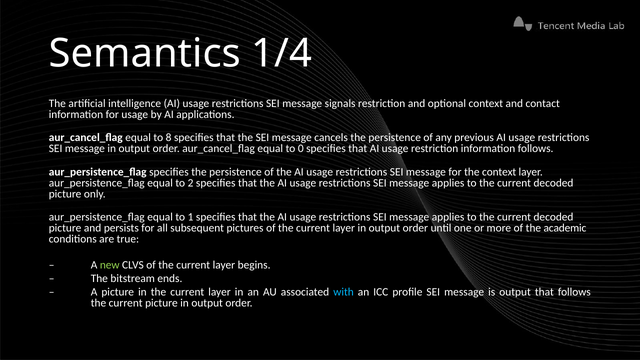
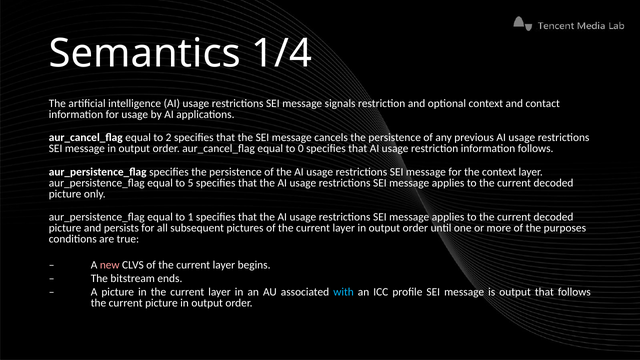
8: 8 -> 2
2: 2 -> 5
academic: academic -> purposes
new colour: light green -> pink
